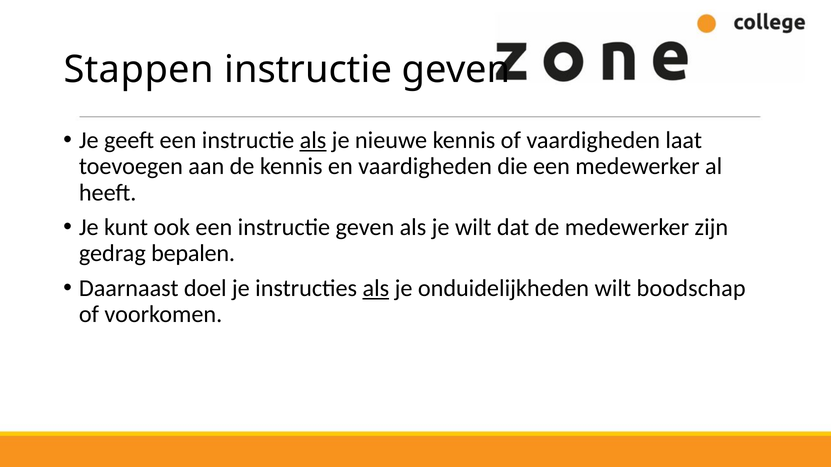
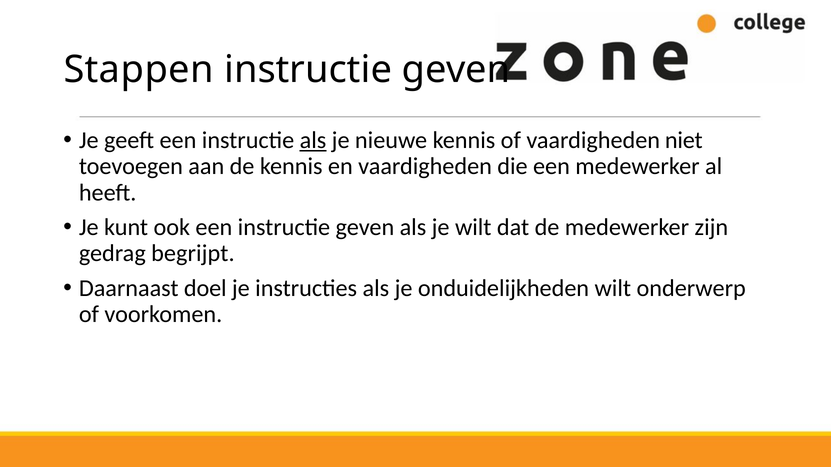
laat: laat -> niet
bepalen: bepalen -> begrijpt
als at (376, 288) underline: present -> none
boodschap: boodschap -> onderwerp
